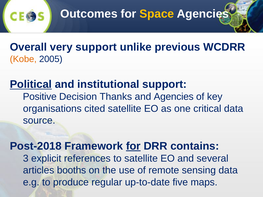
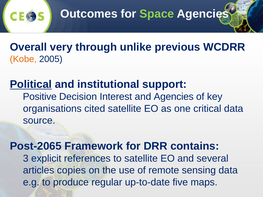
Space colour: yellow -> light green
very support: support -> through
Thanks: Thanks -> Interest
Post-2018: Post-2018 -> Post-2065
for at (133, 146) underline: present -> none
booths: booths -> copies
